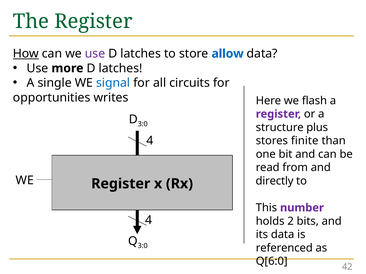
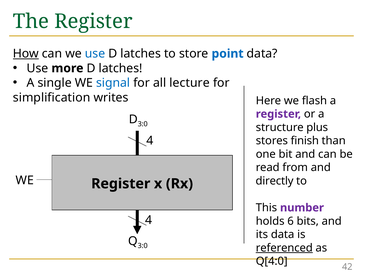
use at (95, 54) colour: purple -> blue
allow: allow -> point
circuits: circuits -> lecture
opportunities: opportunities -> simplification
finite: finite -> finish
2: 2 -> 6
referenced underline: none -> present
Q[6:0: Q[6:0 -> Q[4:0
